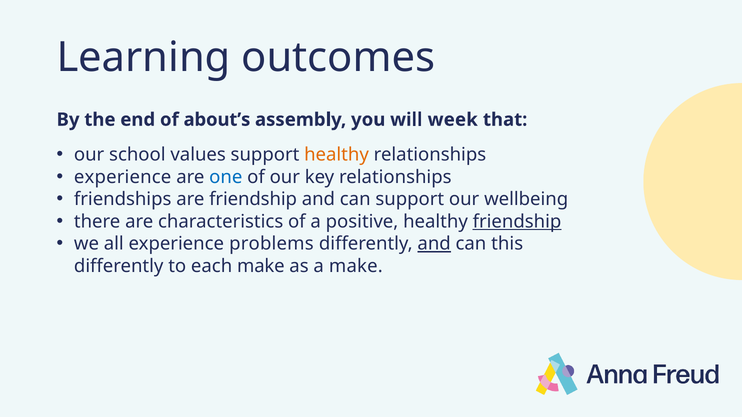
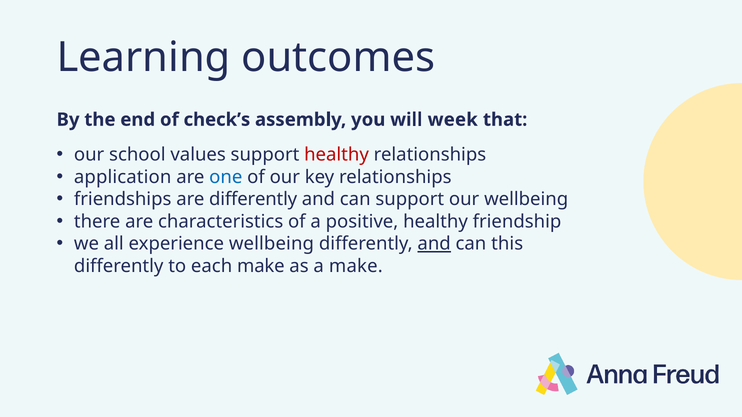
about’s: about’s -> check’s
healthy at (337, 155) colour: orange -> red
experience at (123, 177): experience -> application
are friendship: friendship -> differently
friendship at (517, 222) underline: present -> none
experience problems: problems -> wellbeing
